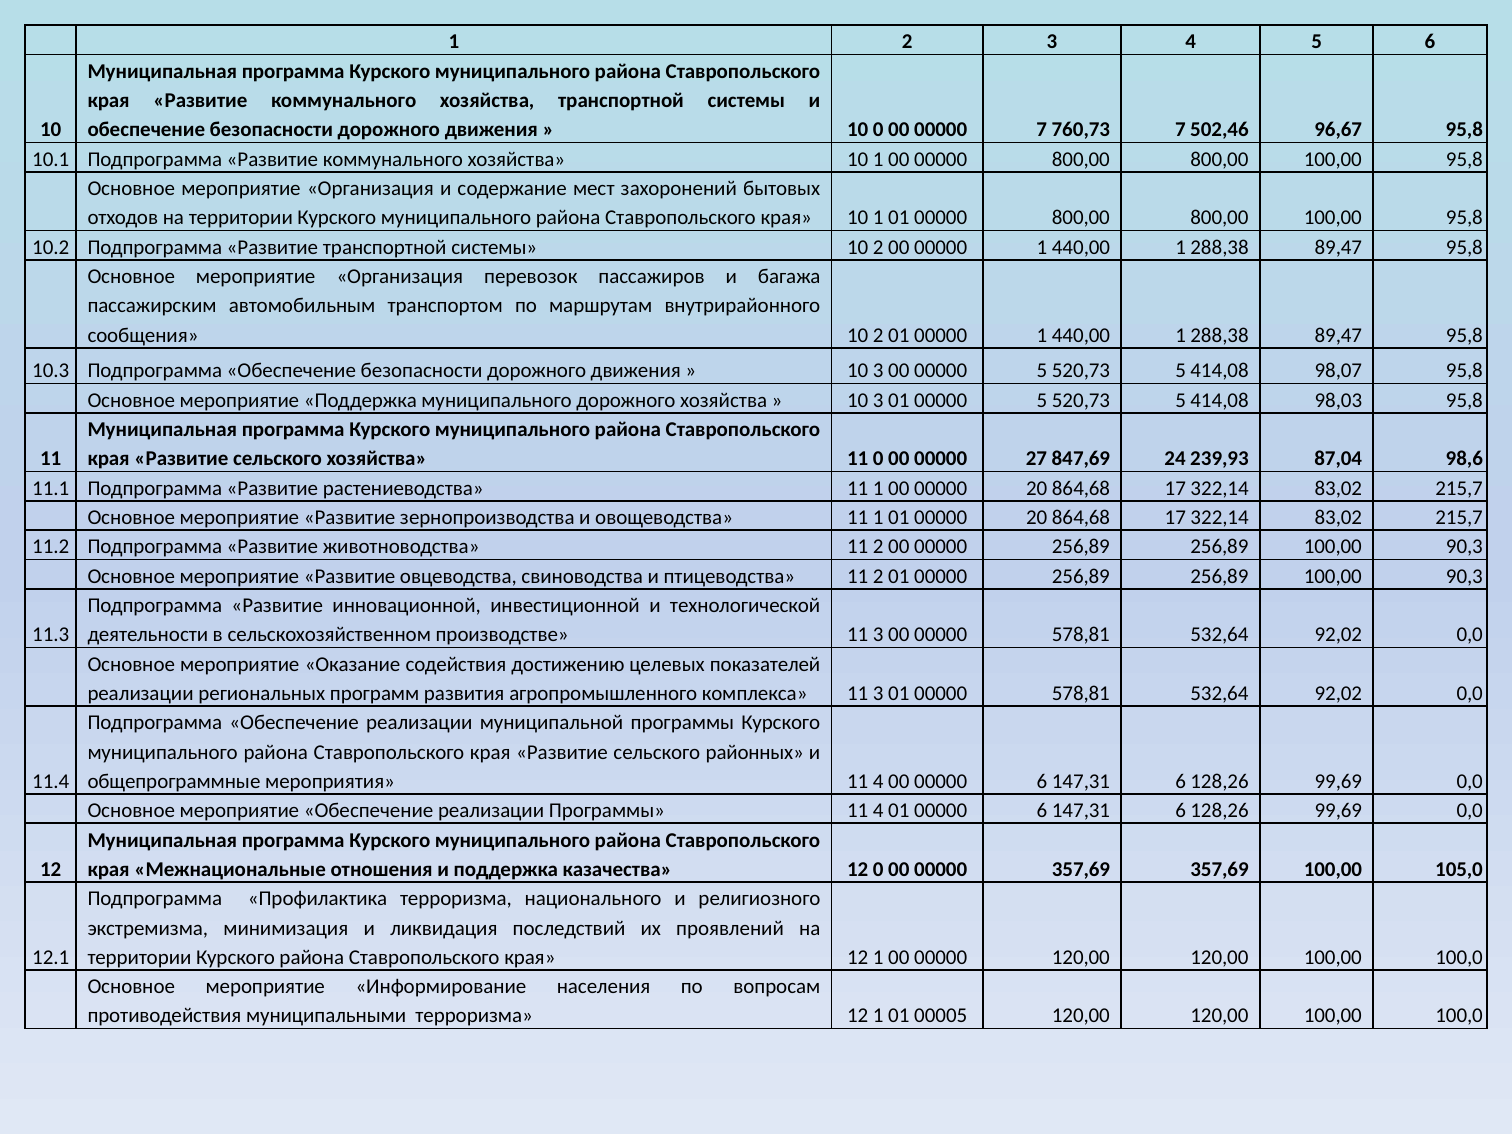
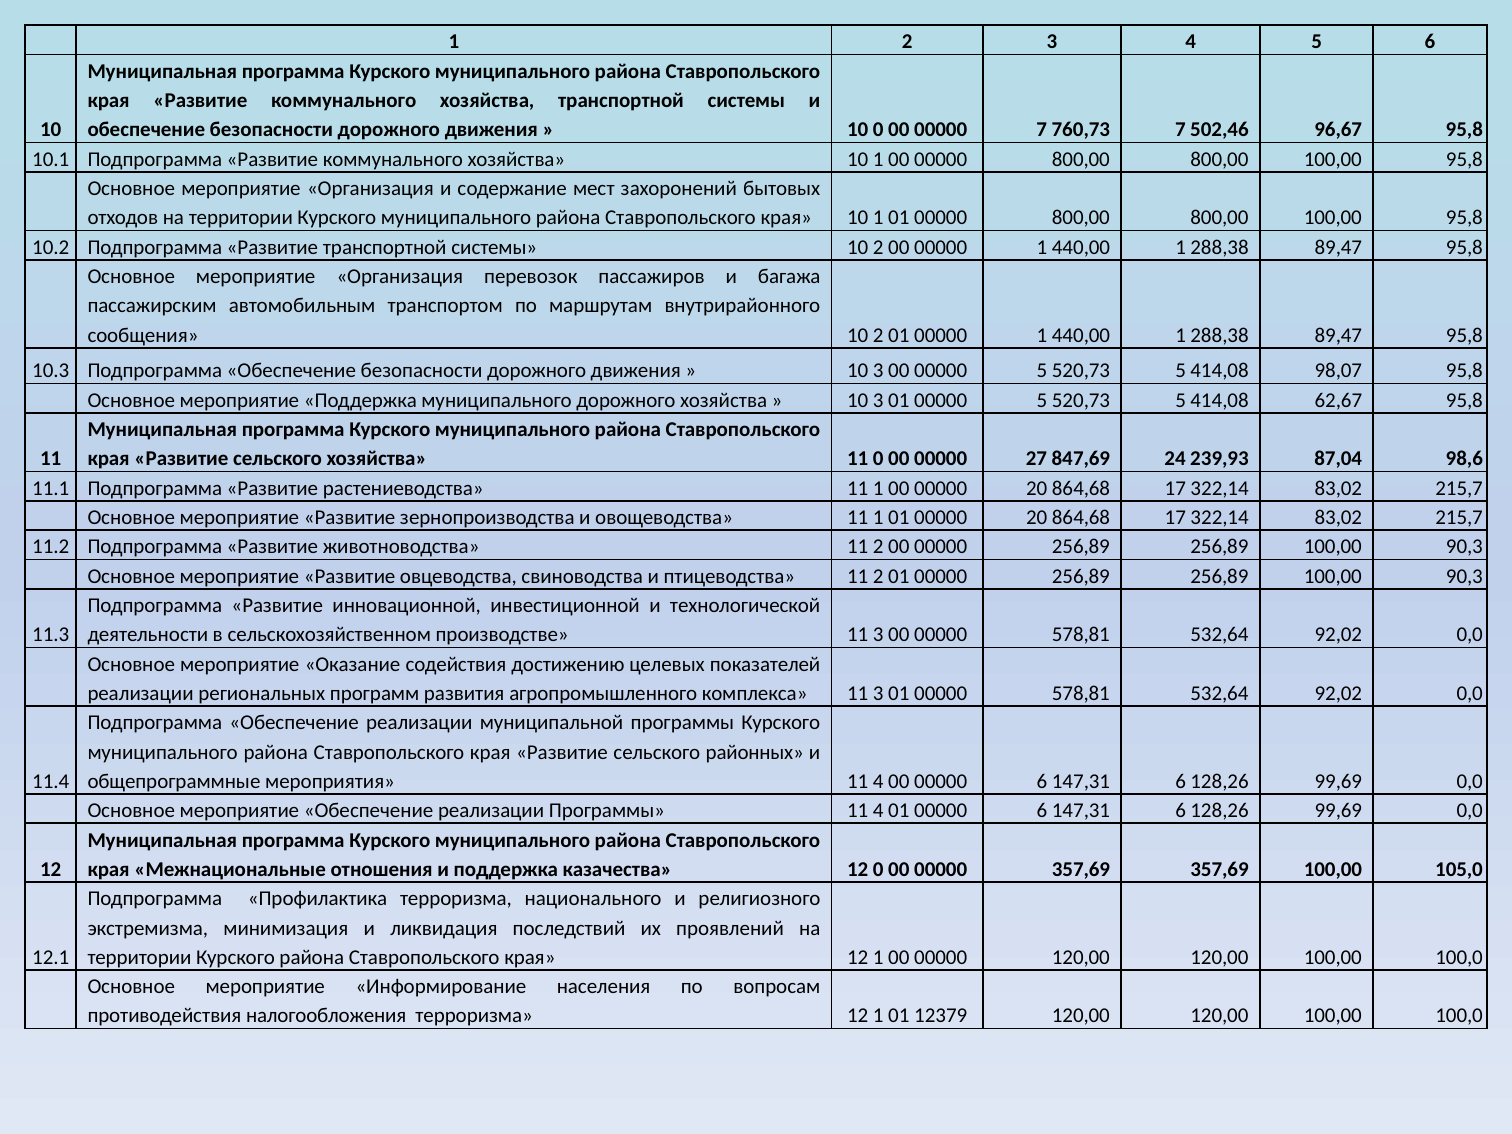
98,03: 98,03 -> 62,67
муниципальными: муниципальными -> налогообложения
00005: 00005 -> 12379
